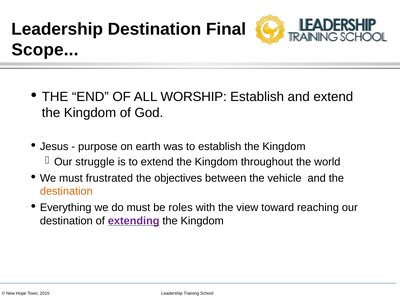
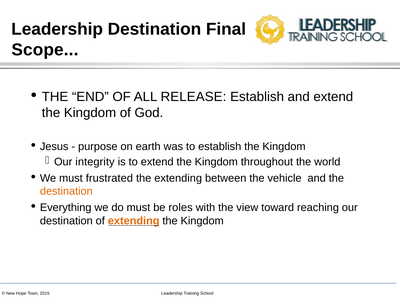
WORSHIP: WORSHIP -> RELEASE
struggle: struggle -> integrity
the objectives: objectives -> extending
extending at (134, 221) colour: purple -> orange
